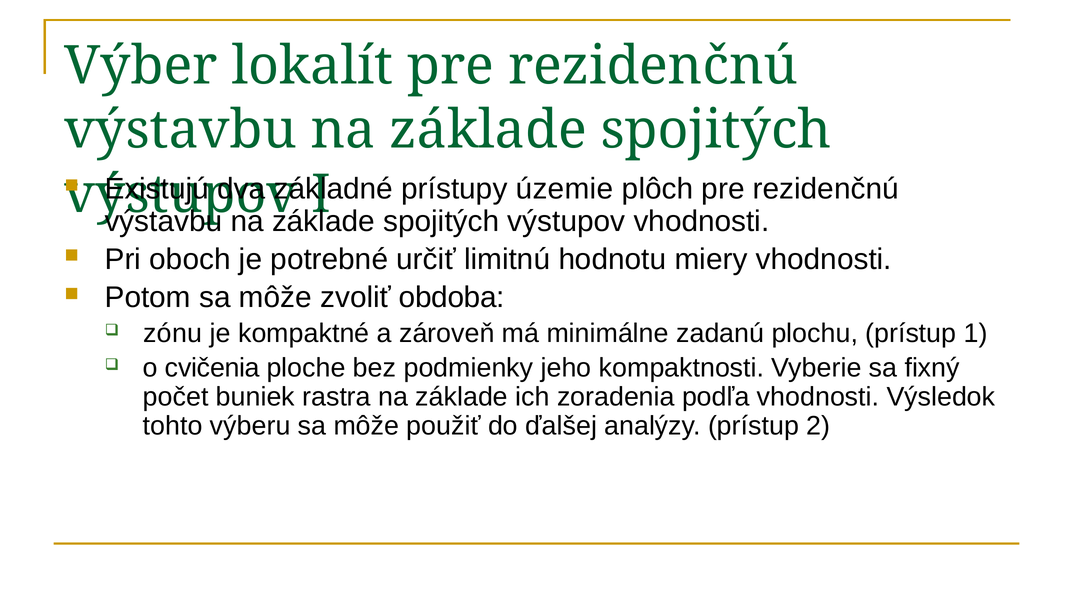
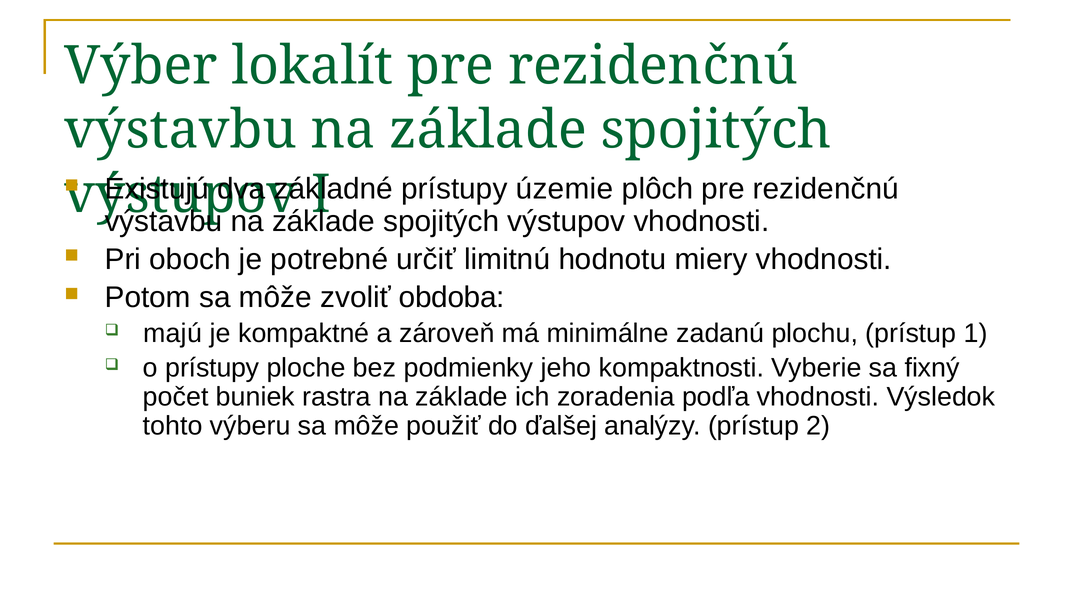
zónu: zónu -> majú
o cvičenia: cvičenia -> prístupy
